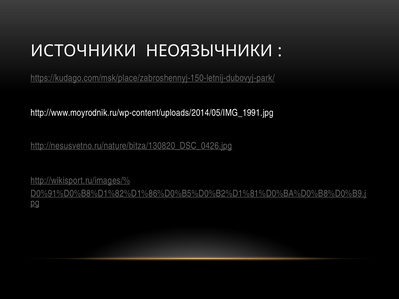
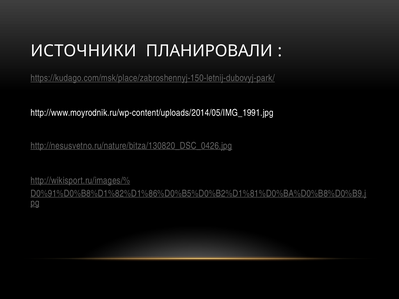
НЕОЯЗЫЧНИКИ: НЕОЯЗЫЧНИКИ -> ПЛАНИРОВАЛИ
